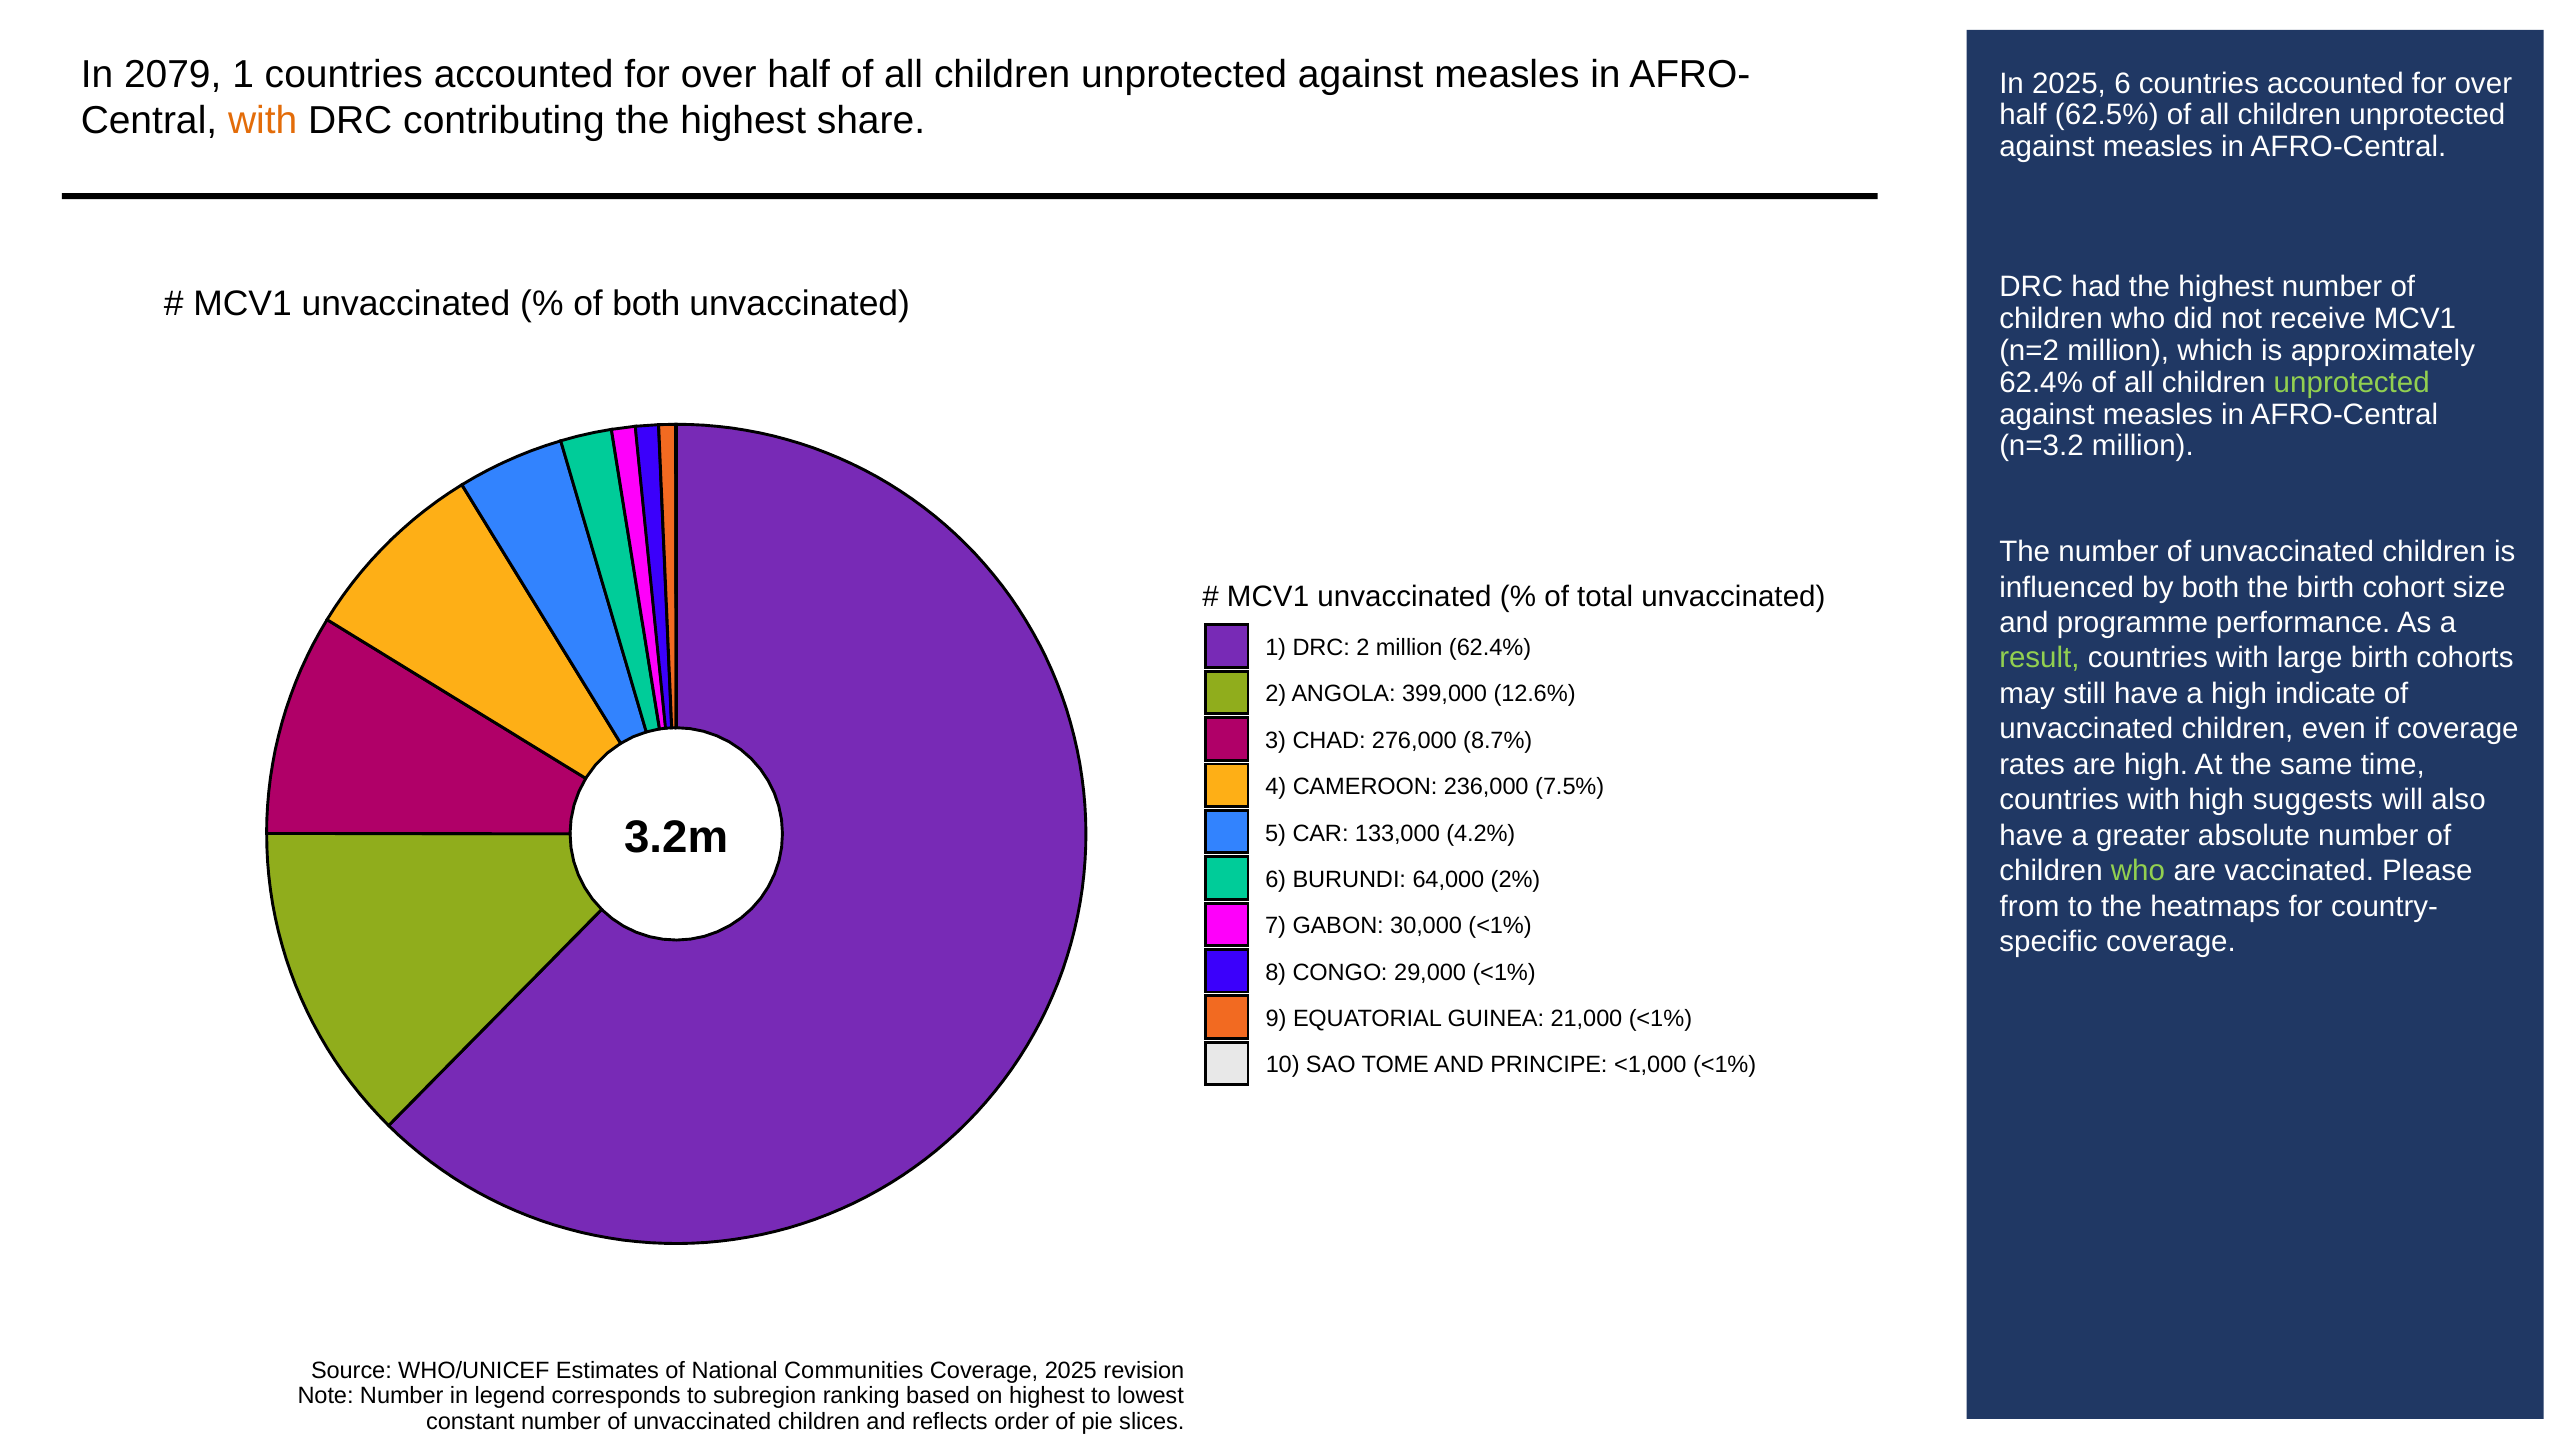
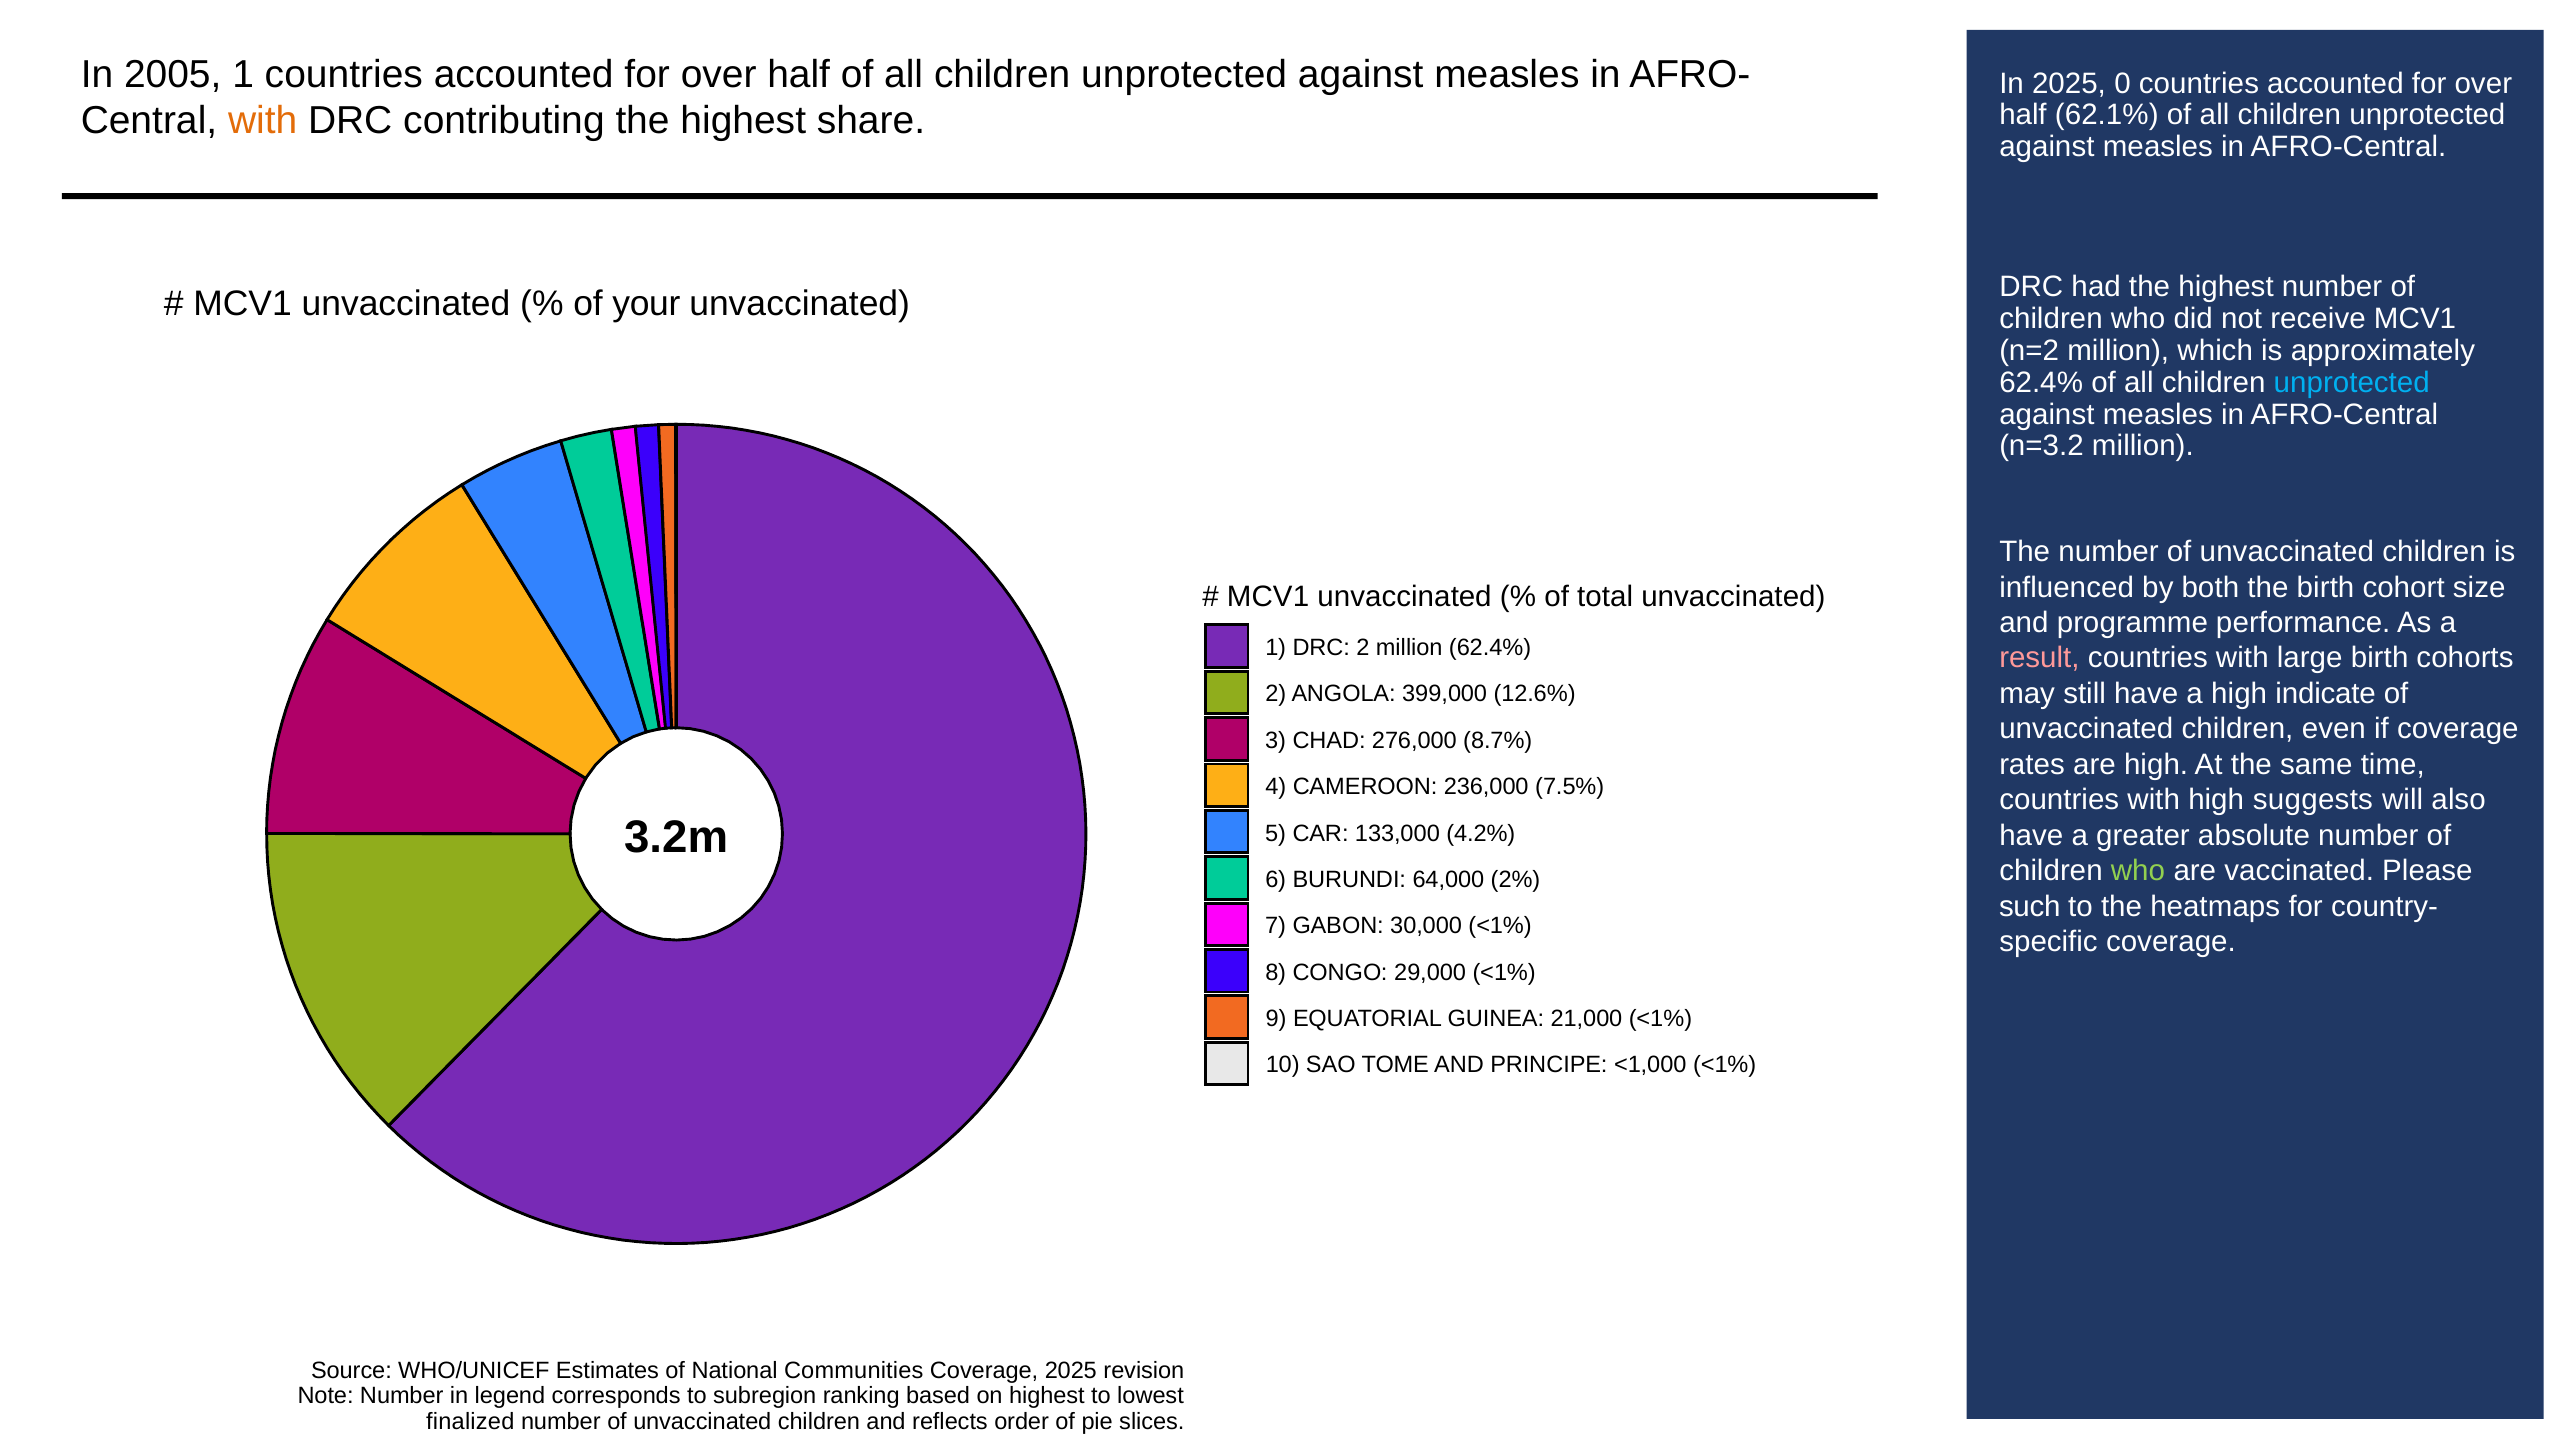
2079: 2079 -> 2005
2025 6: 6 -> 0
62.5%: 62.5% -> 62.1%
of both: both -> your
unprotected at (2352, 382) colour: light green -> light blue
result colour: light green -> pink
from: from -> such
constant: constant -> finalized
